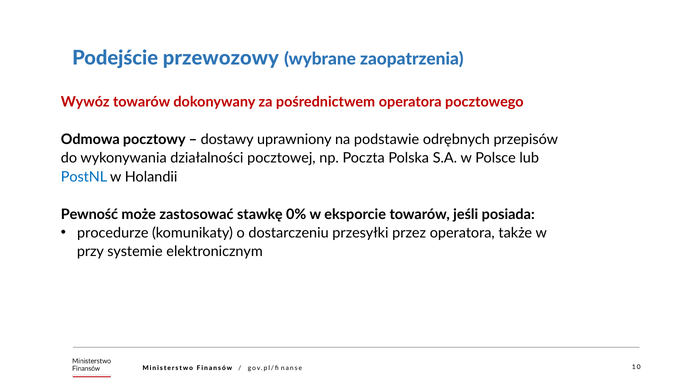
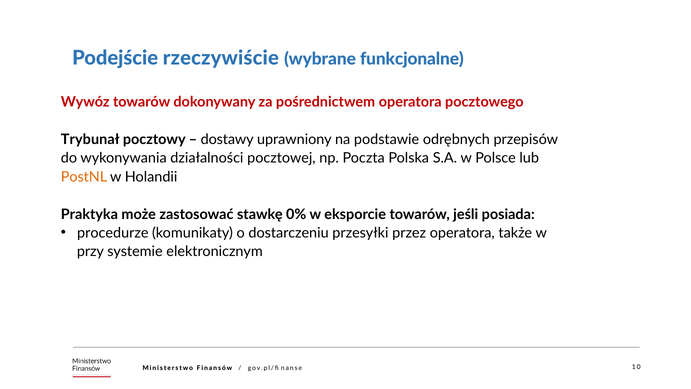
przewozowy: przewozowy -> rzeczywiście
zaopatrzenia: zaopatrzenia -> funkcjonalne
Odmowa: Odmowa -> Trybunał
PostNL colour: blue -> orange
Pewność: Pewność -> Praktyka
